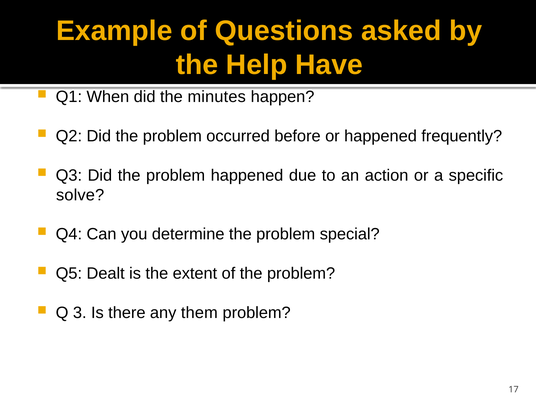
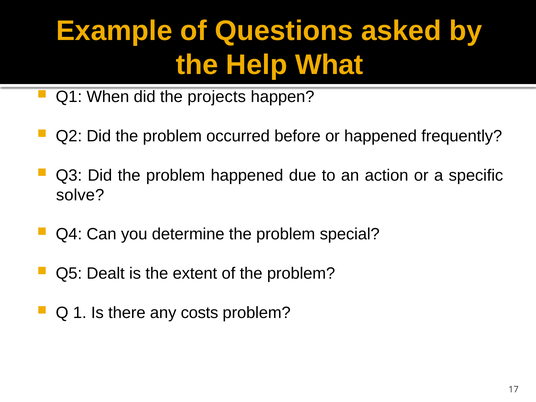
Have: Have -> What
minutes: minutes -> projects
3: 3 -> 1
them: them -> costs
